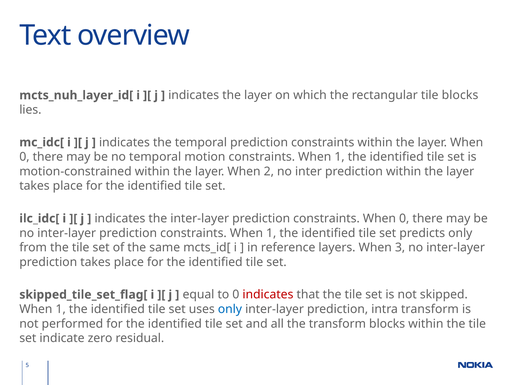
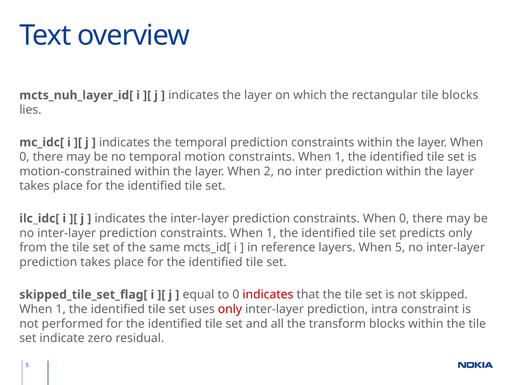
When 3: 3 -> 5
only at (230, 309) colour: blue -> red
intra transform: transform -> constraint
